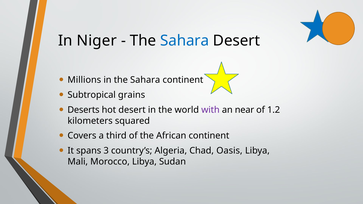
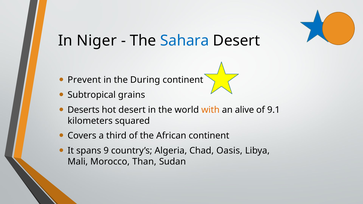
Millions: Millions -> Prevent
in the Sahara: Sahara -> During
with colour: purple -> orange
near: near -> alive
1.2: 1.2 -> 9.1
3: 3 -> 9
Morocco Libya: Libya -> Than
